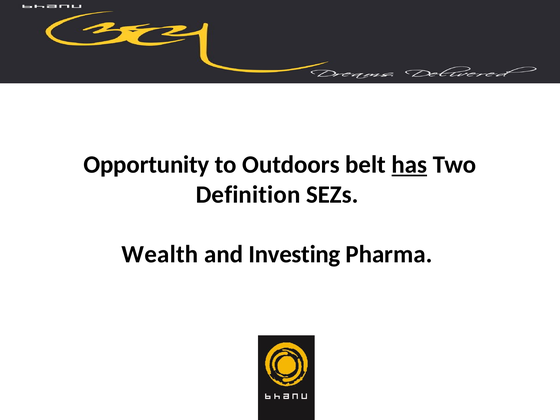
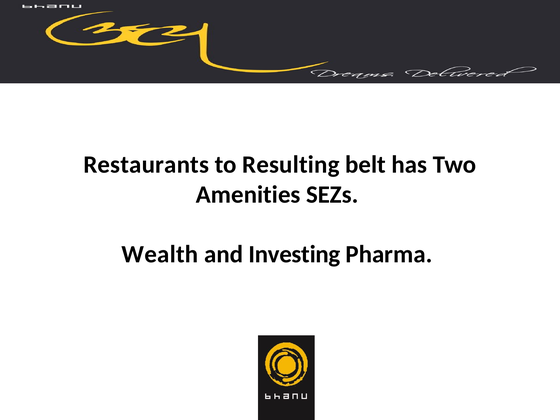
Opportunity: Opportunity -> Restaurants
Outdoors: Outdoors -> Resulting
has underline: present -> none
Definition: Definition -> Amenities
